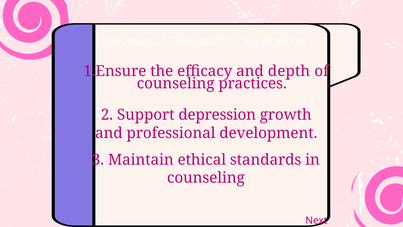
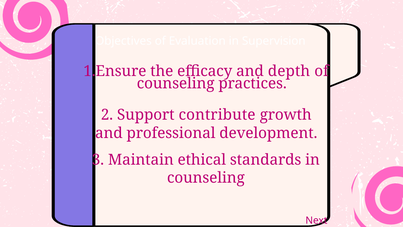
depression: depression -> contribute
